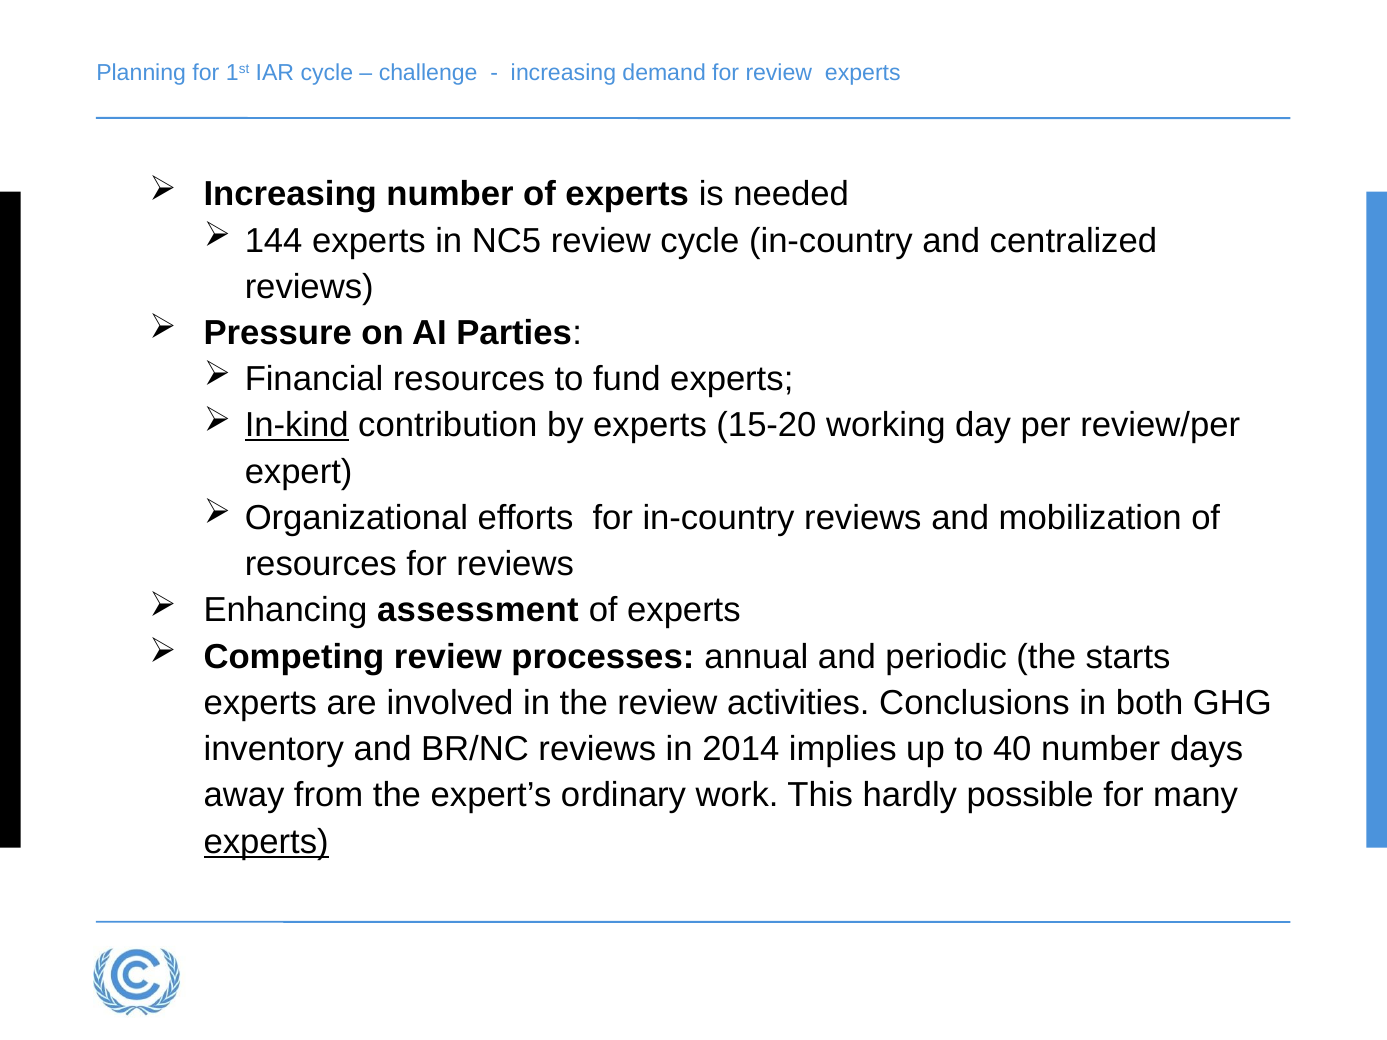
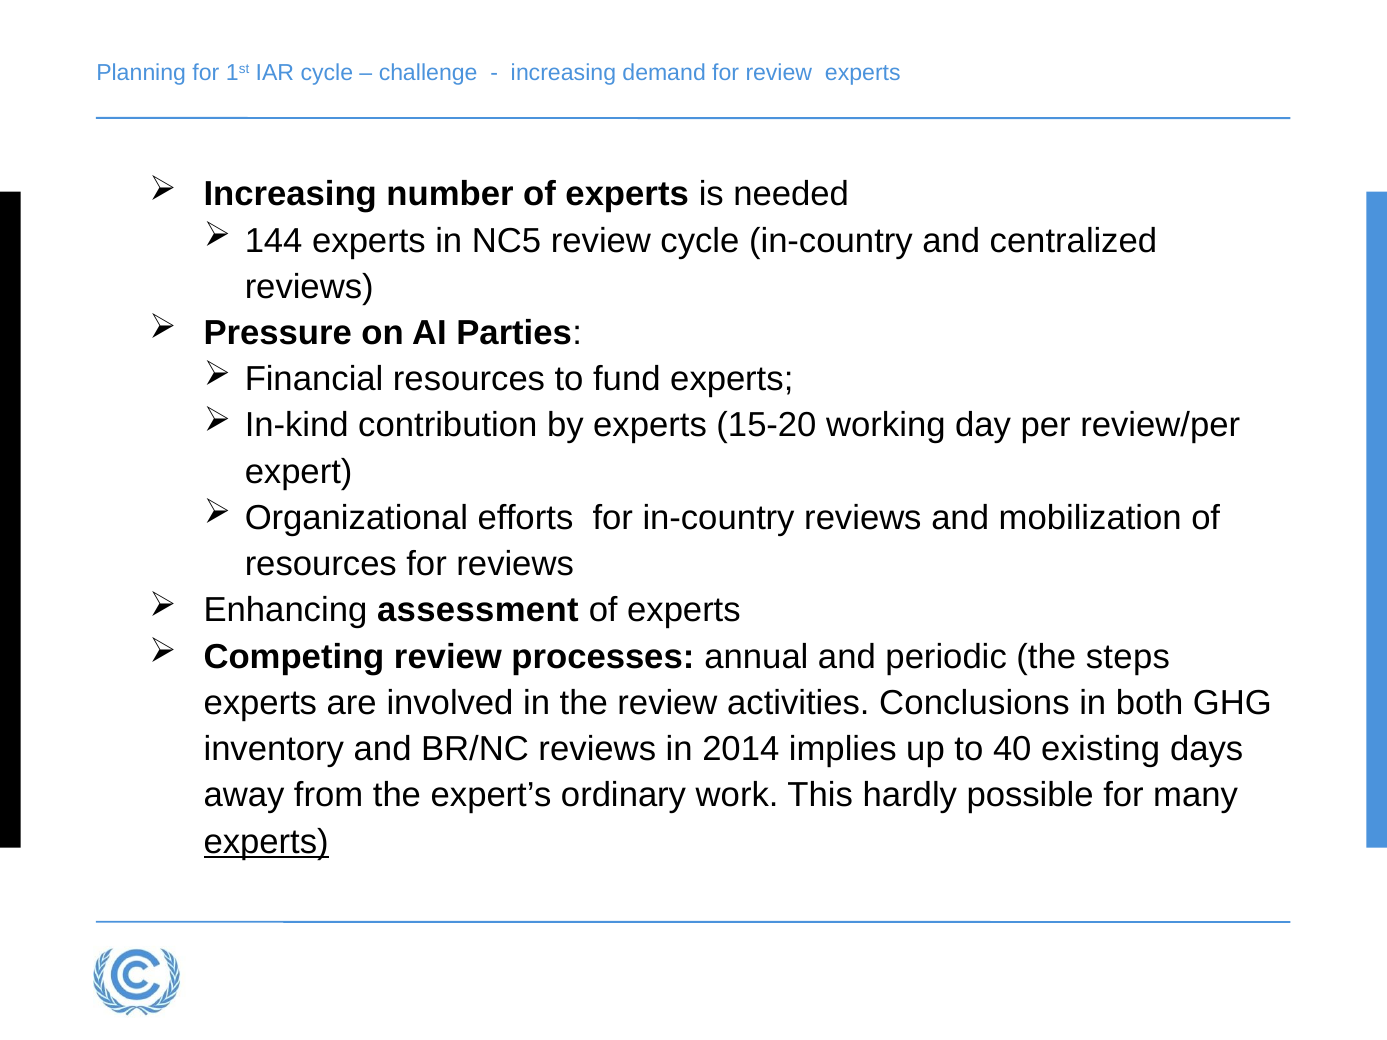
In-kind underline: present -> none
starts: starts -> steps
40 number: number -> existing
